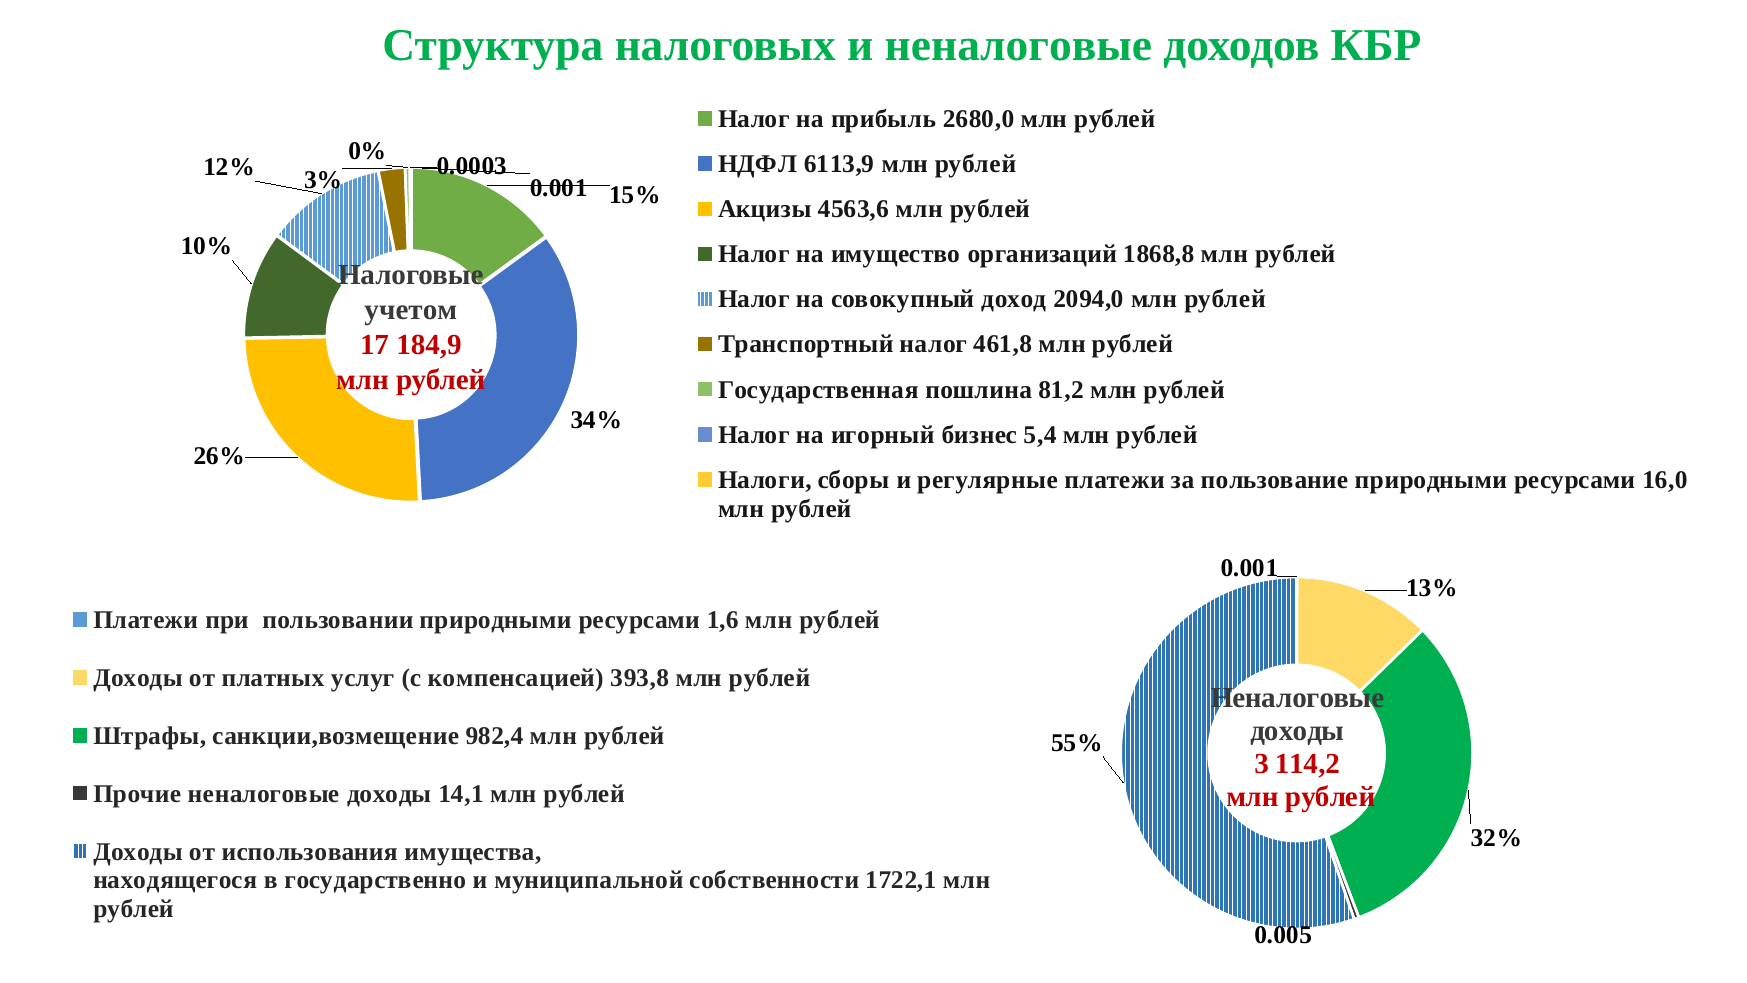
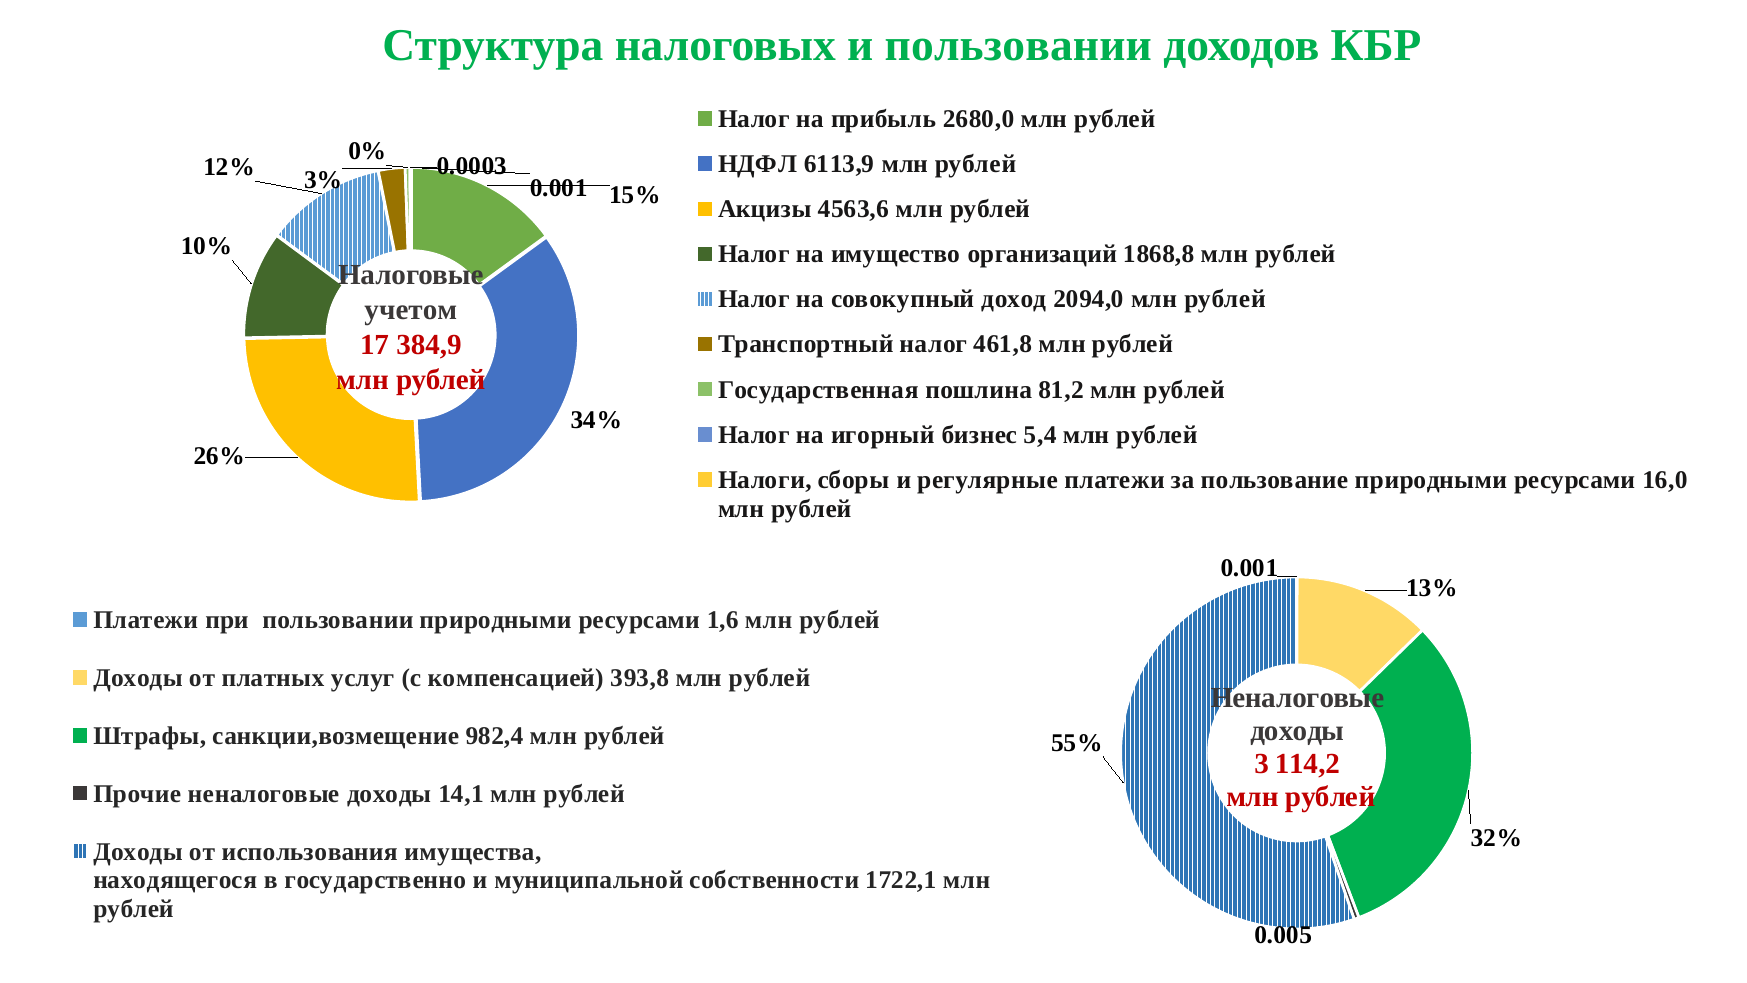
и неналоговые: неналоговые -> пользовании
184,9: 184,9 -> 384,9
